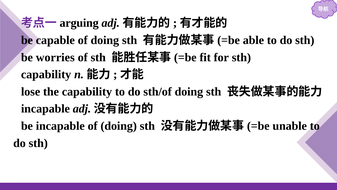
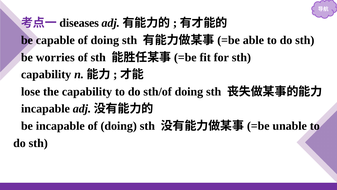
arguing: arguing -> diseases
